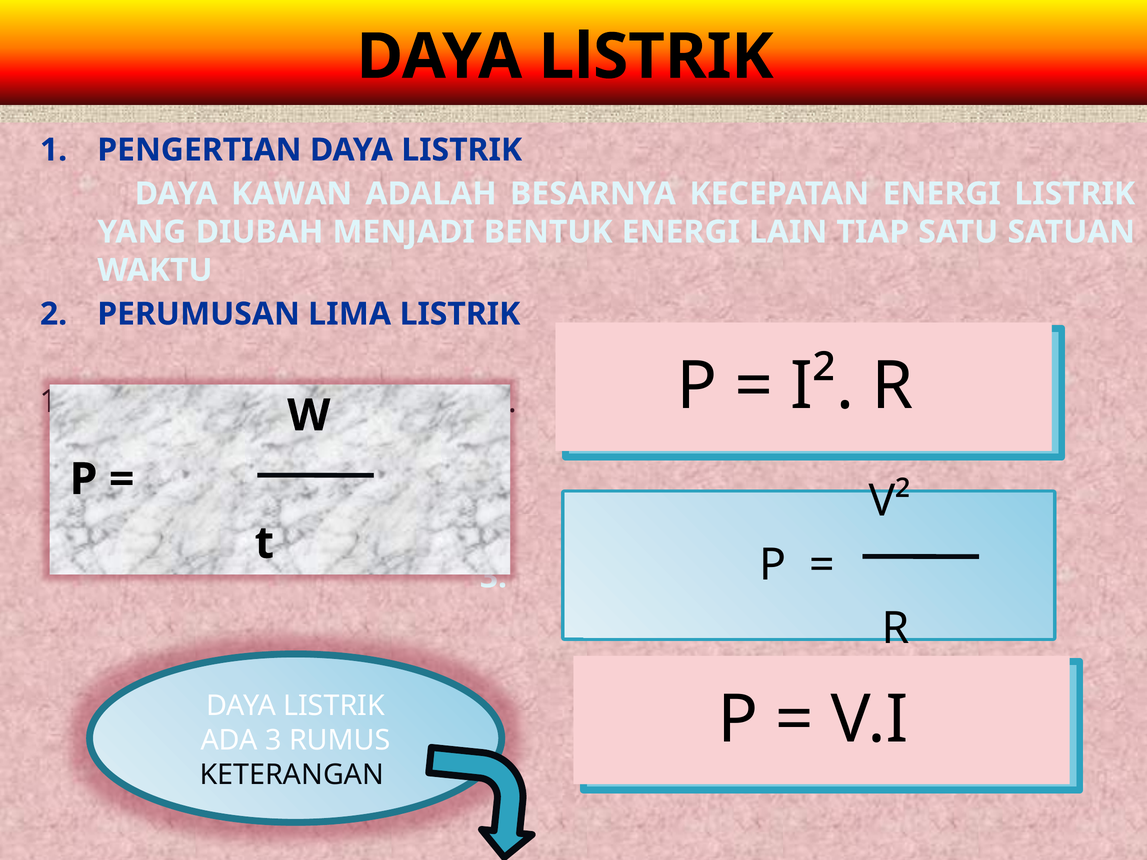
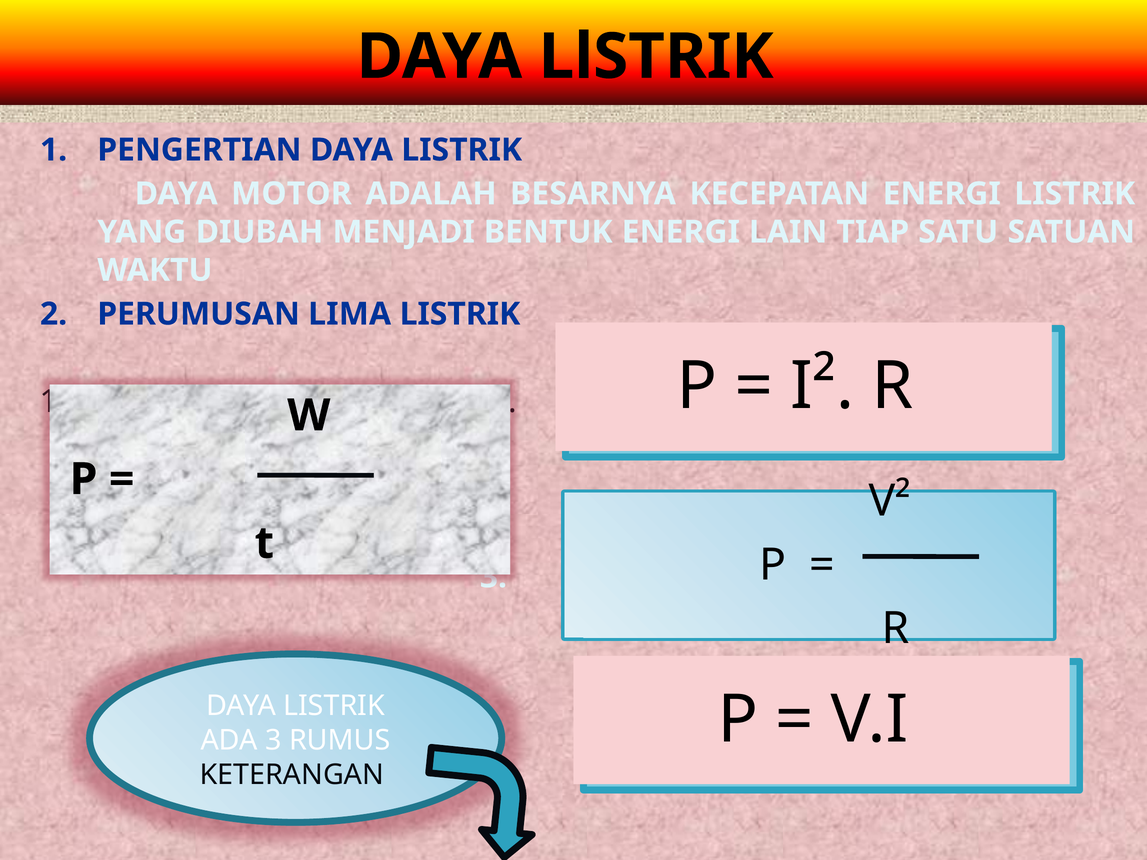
KAWAN: KAWAN -> MOTOR
